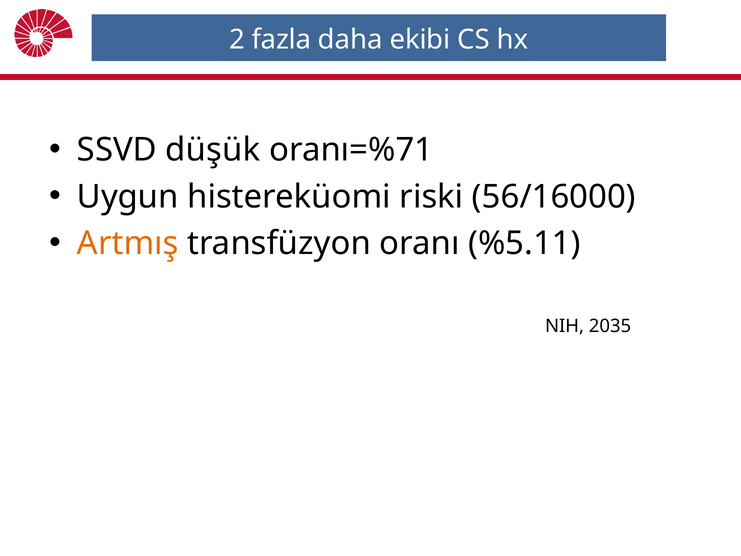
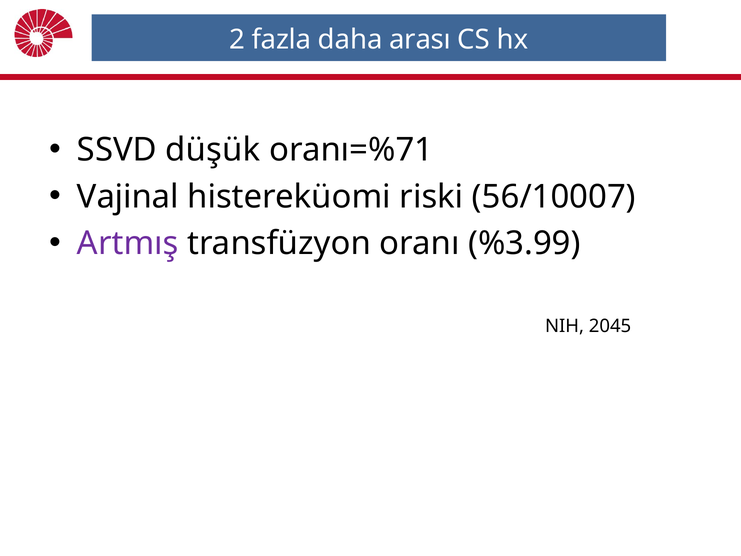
ekibi: ekibi -> arası
Uygun: Uygun -> Vajinal
56/16000: 56/16000 -> 56/10007
Artmış colour: orange -> purple
%5.11: %5.11 -> %3.99
2035: 2035 -> 2045
